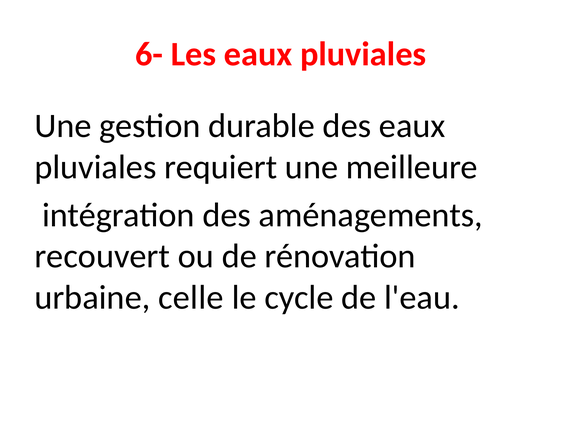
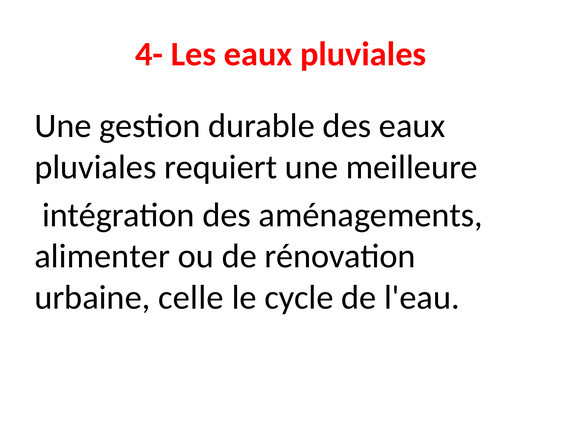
6-: 6- -> 4-
recouvert: recouvert -> alimenter
